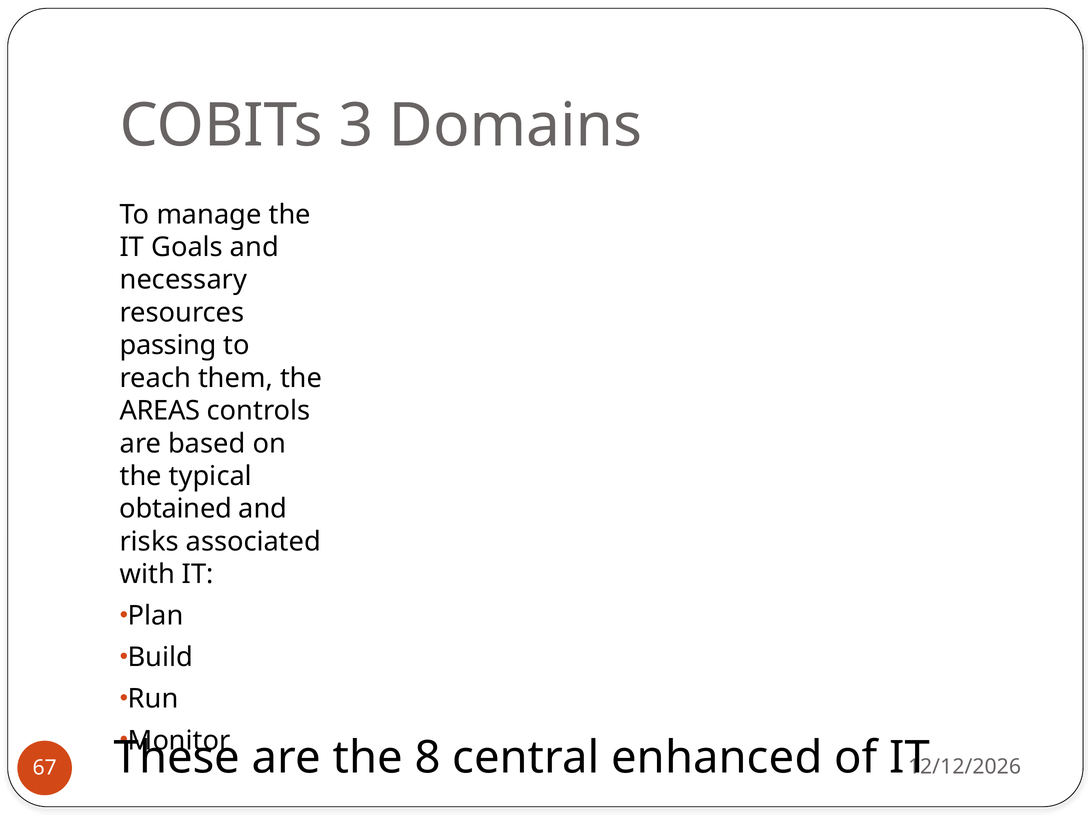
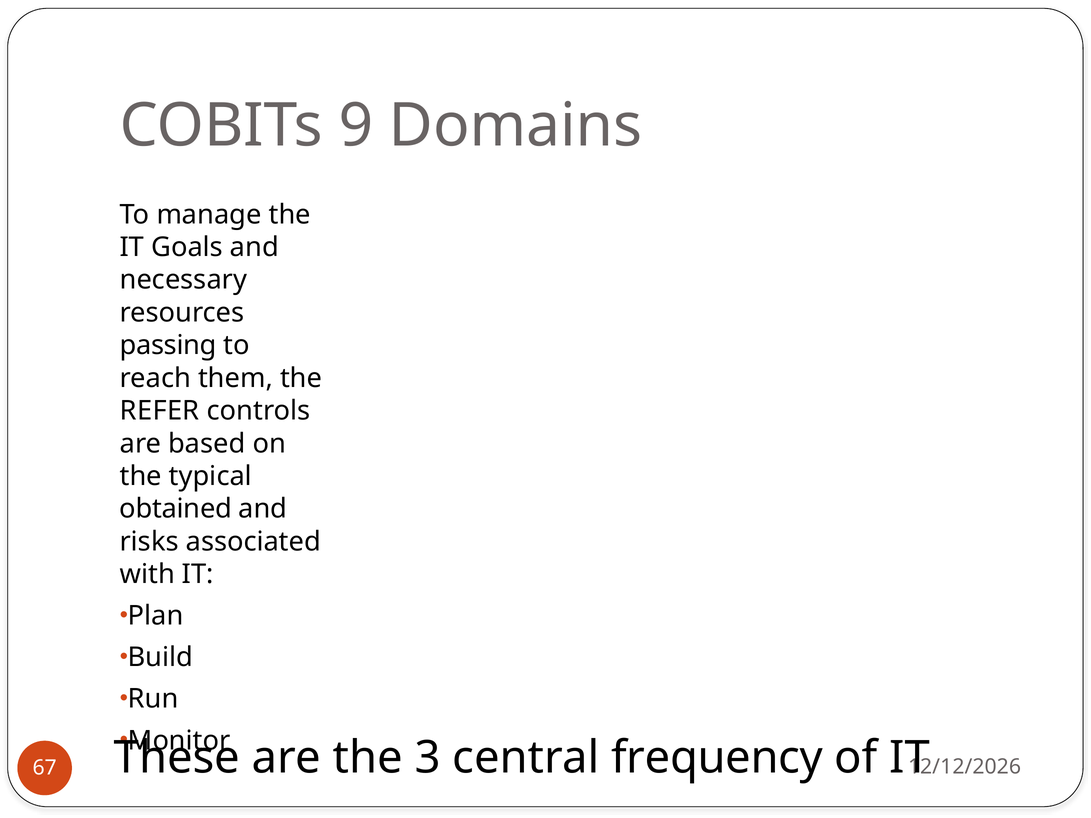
3: 3 -> 9
AREAS: AREAS -> REFER
8: 8 -> 3
enhanced: enhanced -> frequency
